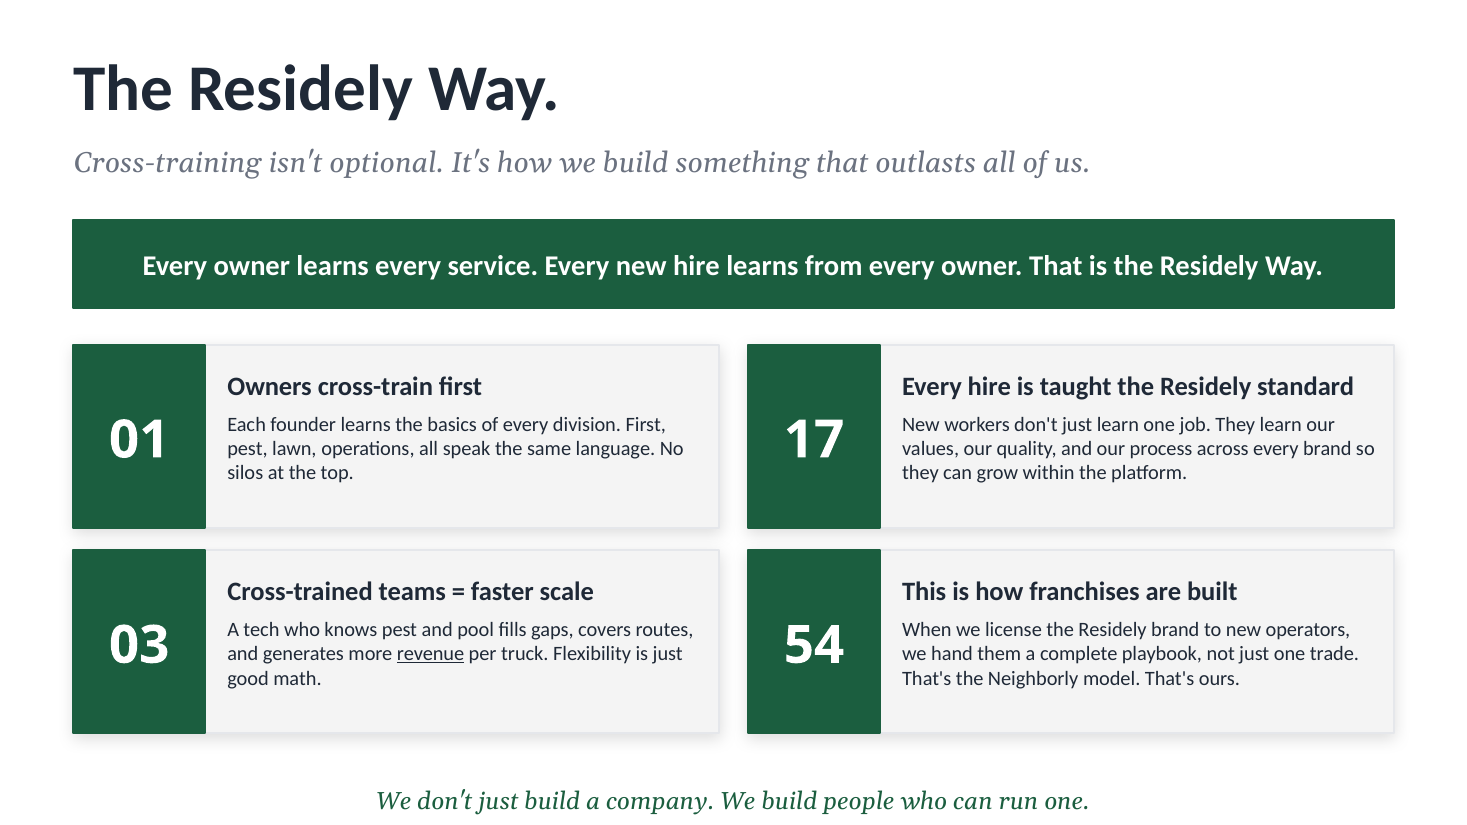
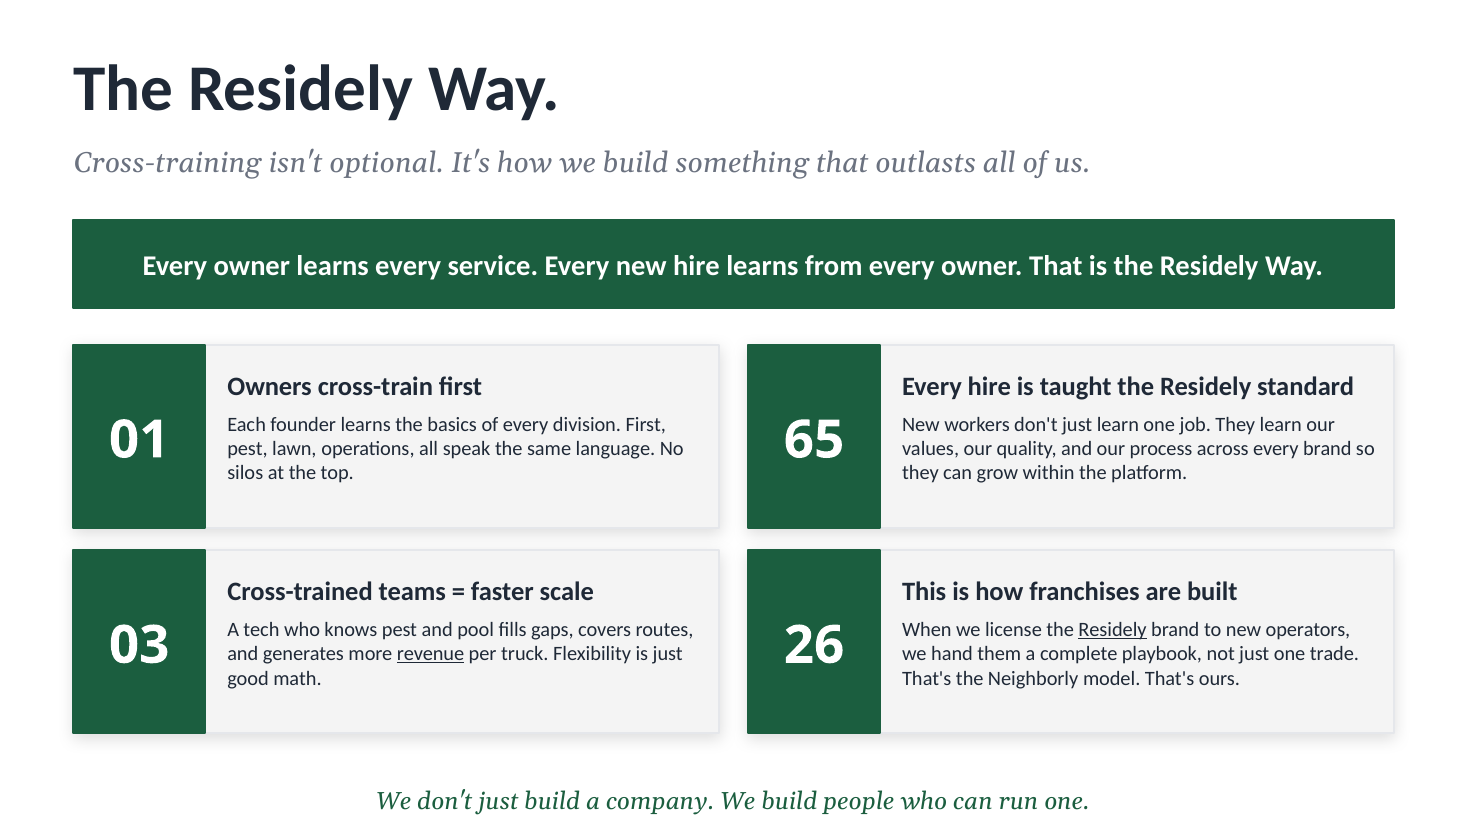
17: 17 -> 65
Residely at (1113, 630) underline: none -> present
54: 54 -> 26
